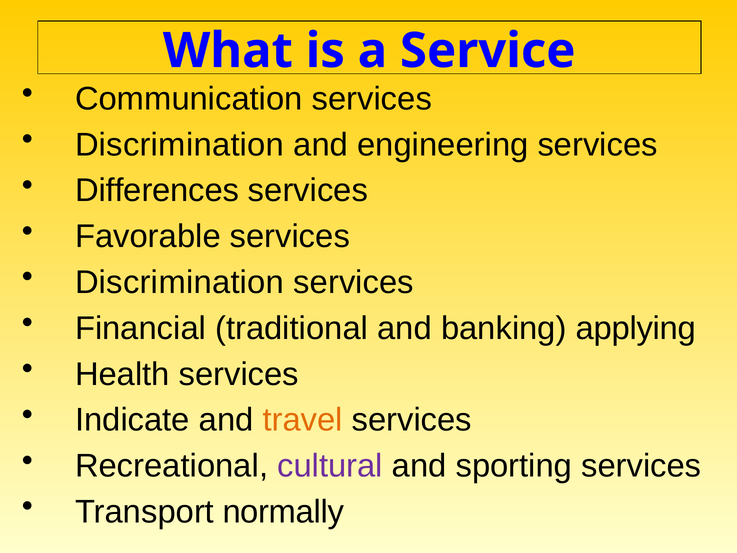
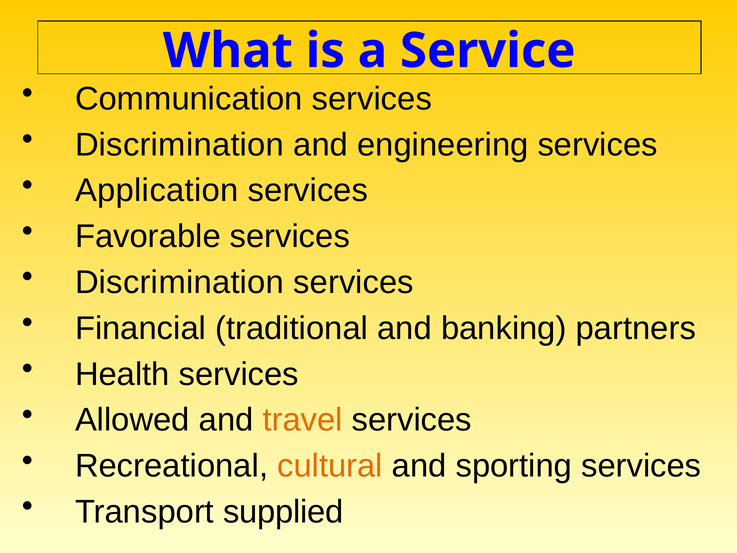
Differences: Differences -> Application
applying: applying -> partners
Indicate: Indicate -> Allowed
cultural colour: purple -> orange
normally: normally -> supplied
